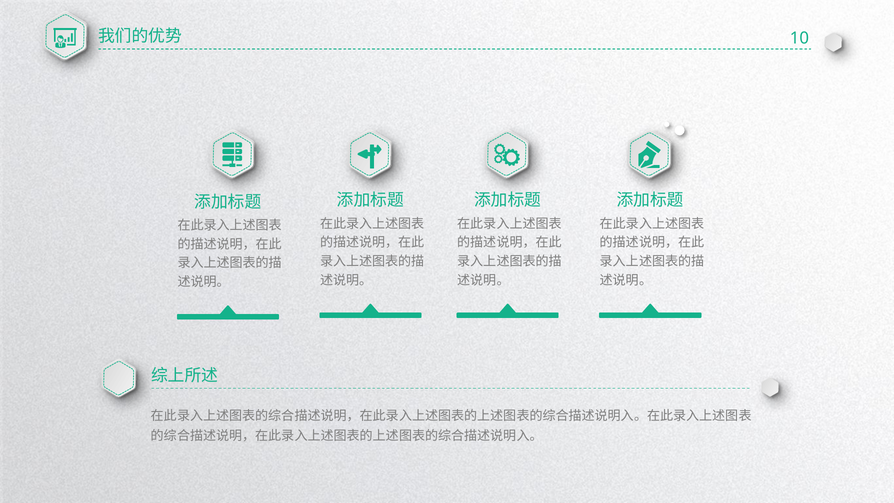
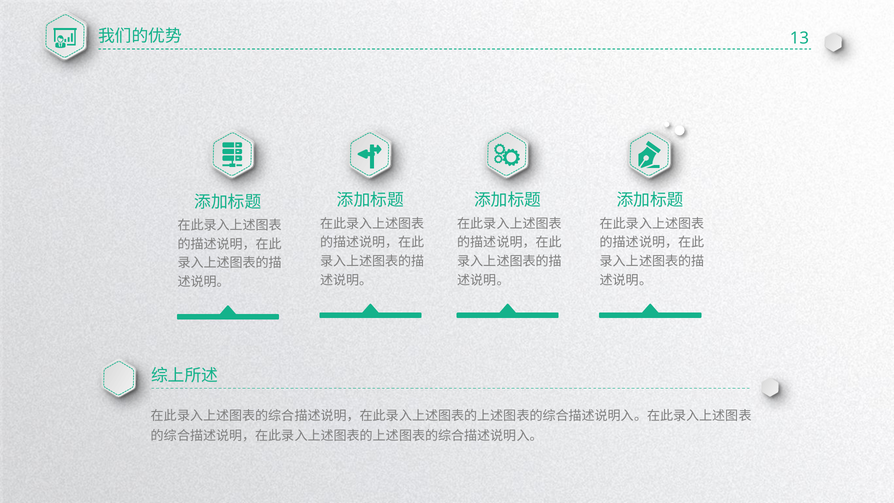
10: 10 -> 13
